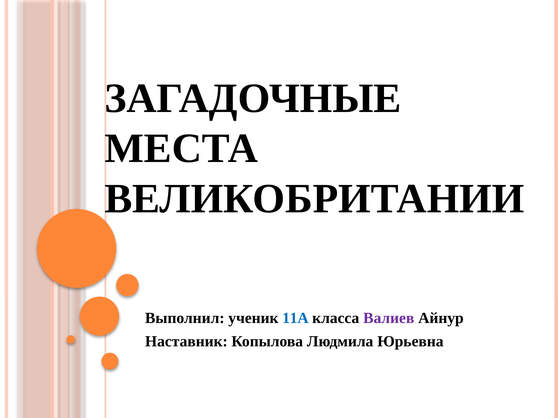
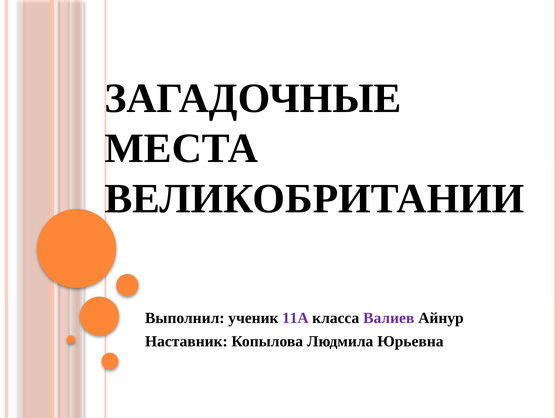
11А colour: blue -> purple
